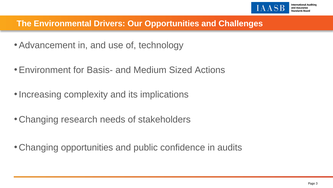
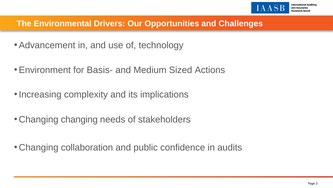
Changing research: research -> changing
Changing opportunities: opportunities -> collaboration
